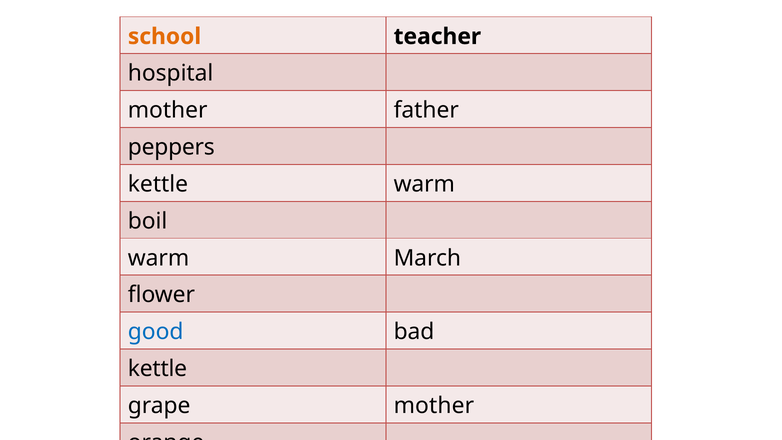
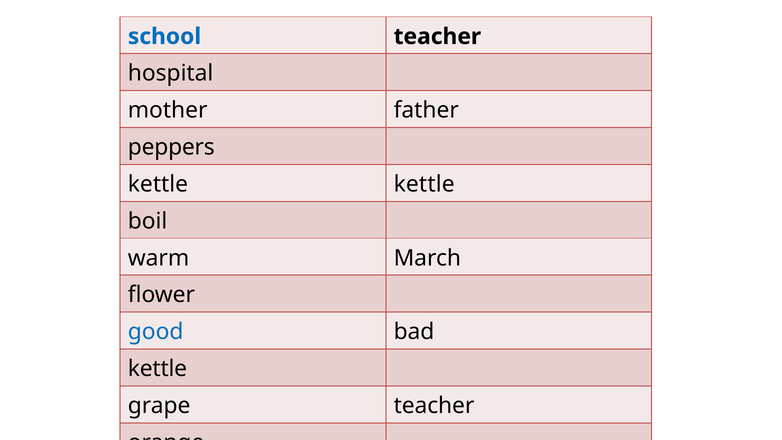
school colour: orange -> blue
kettle warm: warm -> kettle
grape mother: mother -> teacher
